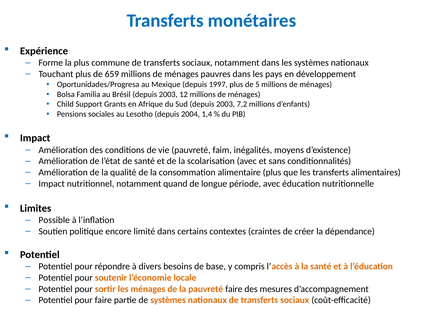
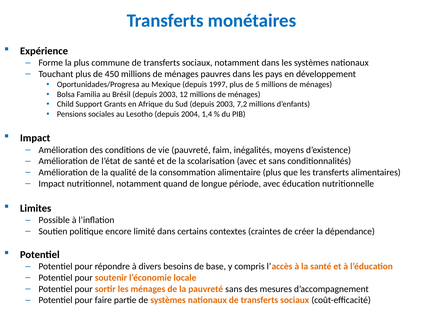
659: 659 -> 450
pauvreté faire: faire -> sans
